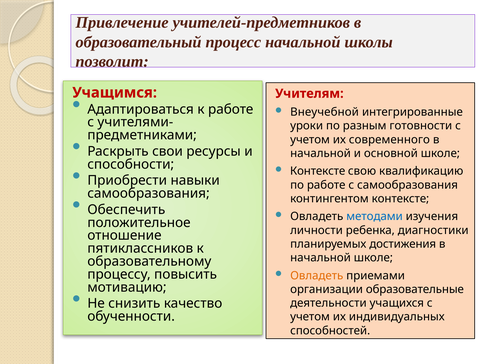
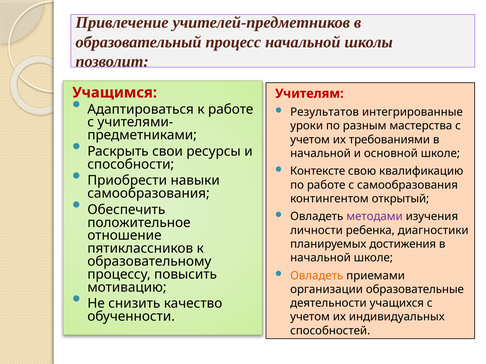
Внеучебной: Внеучебной -> Результатов
готовности: готовности -> мастерства
современного: современного -> требованиями
контингентом контексте: контексте -> открытый
методами colour: blue -> purple
